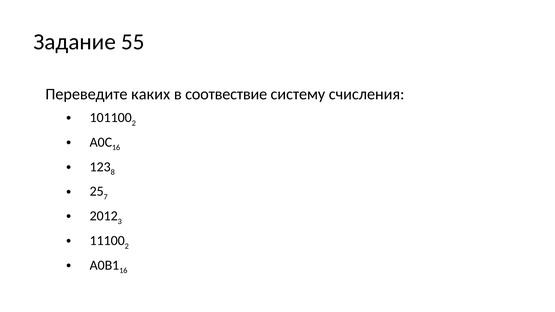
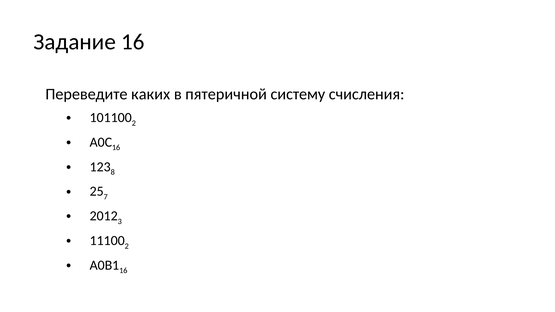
Задание 55: 55 -> 16
соотвествие: соотвествие -> пятеричной
